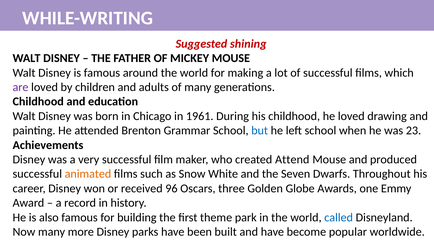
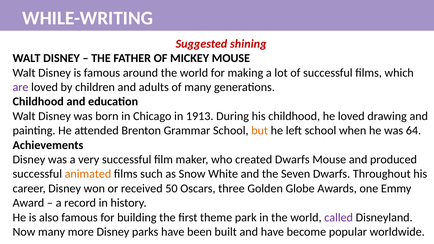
1961: 1961 -> 1913
but colour: blue -> orange
23: 23 -> 64
created Attend: Attend -> Dwarfs
96: 96 -> 50
called colour: blue -> purple
